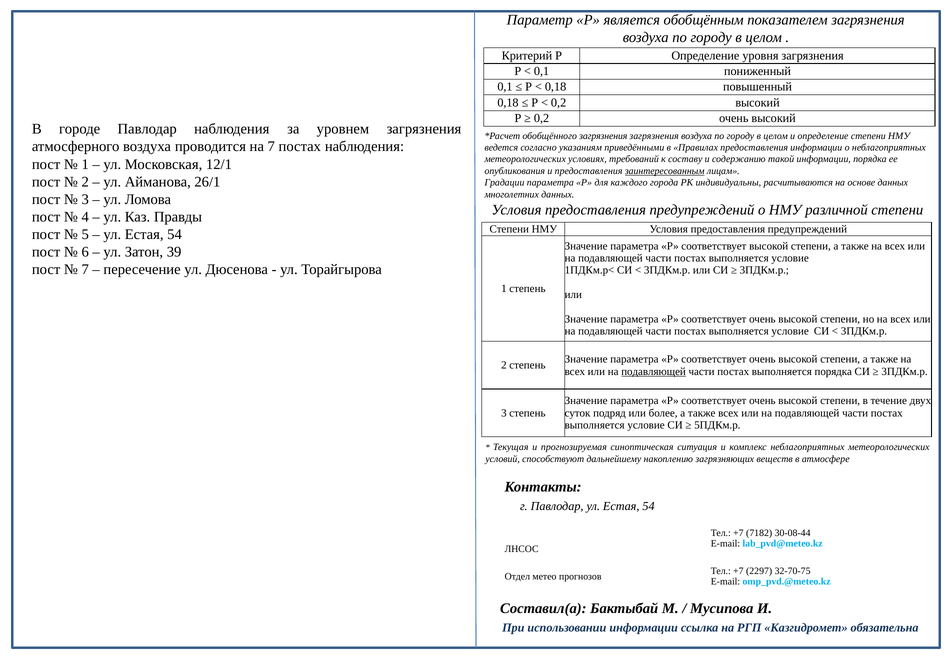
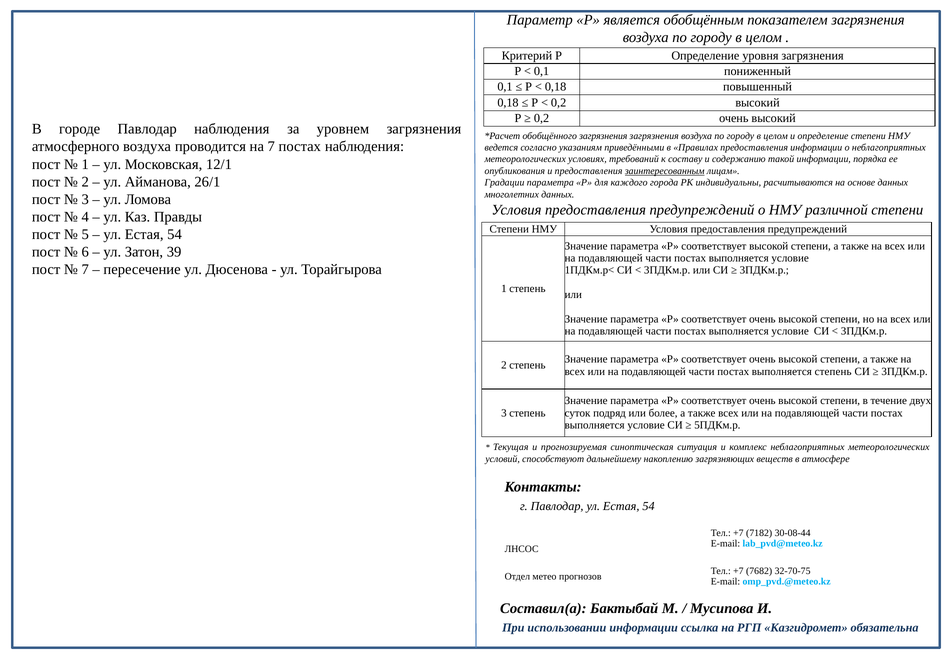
подавляющей at (654, 371) underline: present -> none
выполняется порядка: порядка -> степень
2297: 2297 -> 7682
